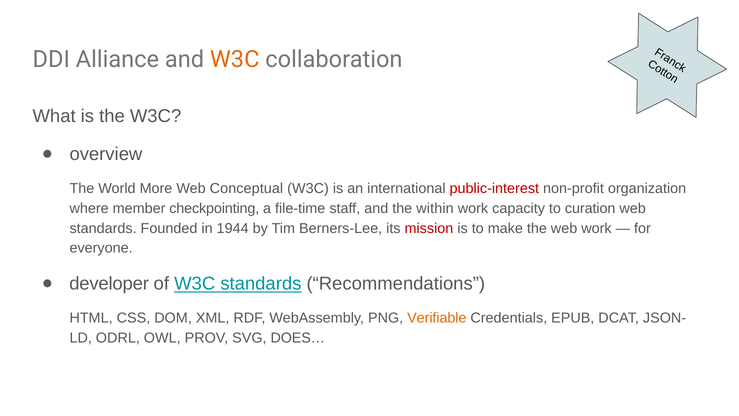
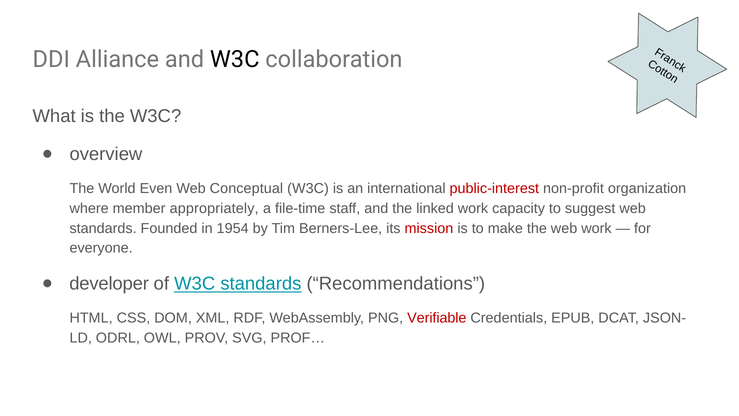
W3C at (235, 59) colour: orange -> black
More: More -> Even
checkpointing: checkpointing -> appropriately
within: within -> linked
curation: curation -> suggest
1944: 1944 -> 1954
Verifiable colour: orange -> red
DOES…: DOES… -> PROF…
